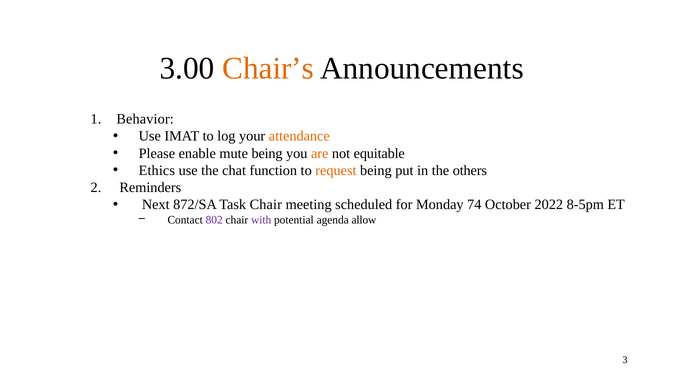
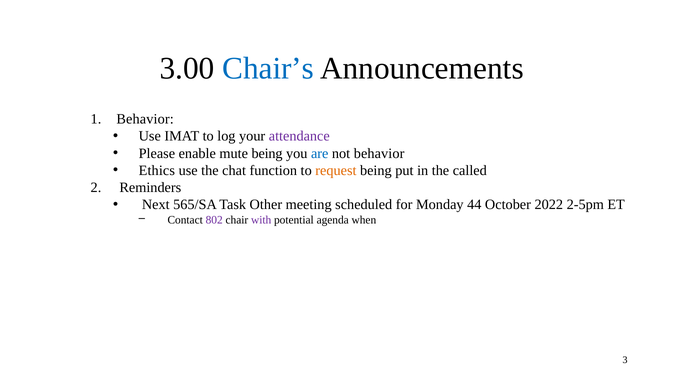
Chair’s colour: orange -> blue
attendance colour: orange -> purple
are colour: orange -> blue
not equitable: equitable -> behavior
others: others -> called
872/SA: 872/SA -> 565/SA
Task Chair: Chair -> Other
74: 74 -> 44
8-5pm: 8-5pm -> 2-5pm
allow: allow -> when
